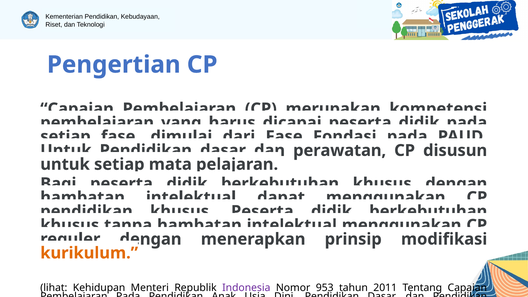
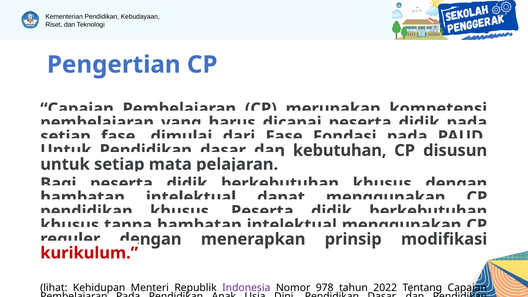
perawatan: perawatan -> kebutuhan
kurikulum colour: orange -> red
953: 953 -> 978
2011: 2011 -> 2022
